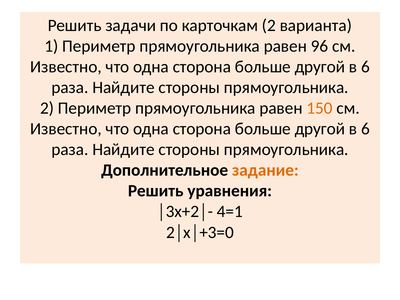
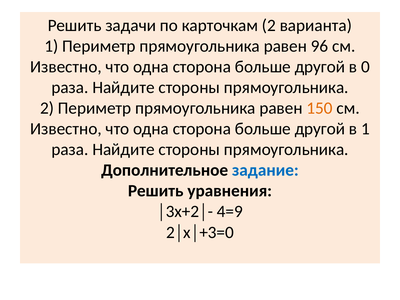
6 at (365, 67): 6 -> 0
6 at (365, 129): 6 -> 1
задание colour: orange -> blue
4=1: 4=1 -> 4=9
